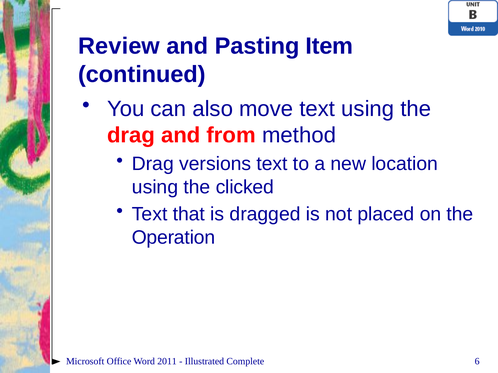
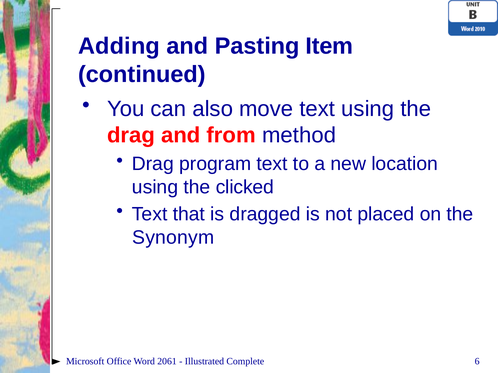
Review: Review -> Adding
versions: versions -> program
Operation: Operation -> Synonym
2011: 2011 -> 2061
